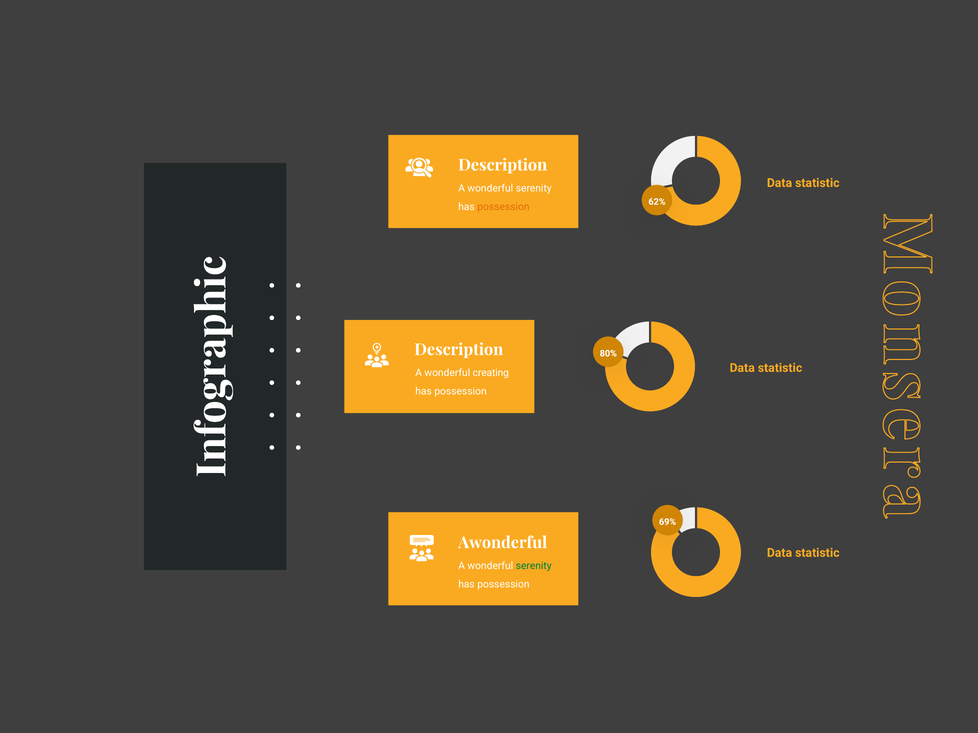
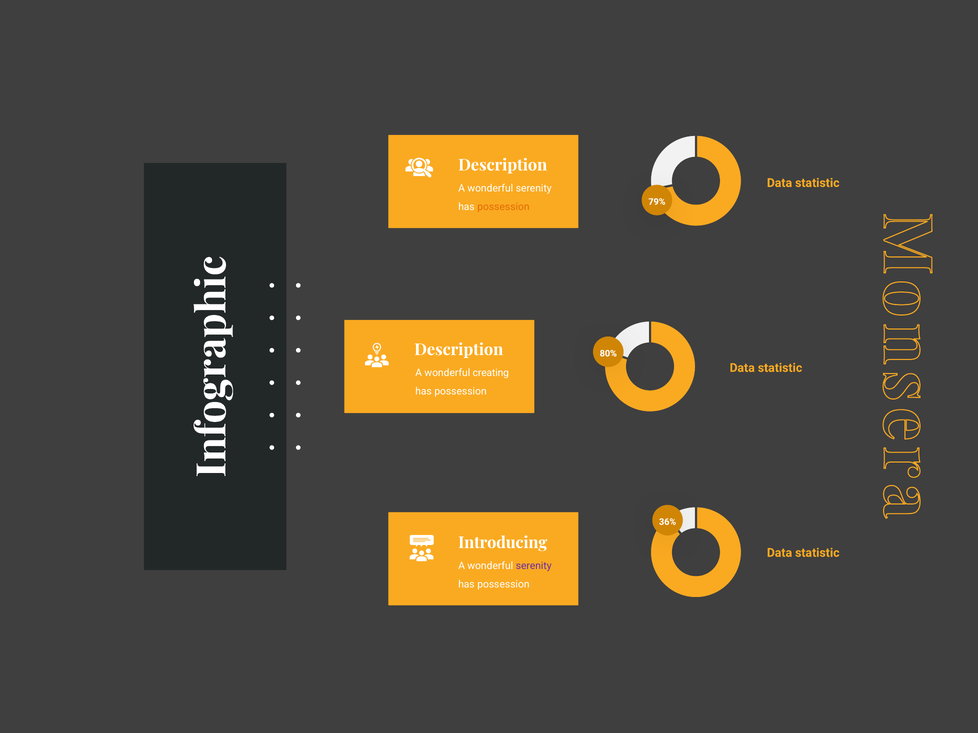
62%: 62% -> 79%
69%: 69% -> 36%
Awonderful: Awonderful -> Introducing
serenity at (534, 566) colour: green -> purple
